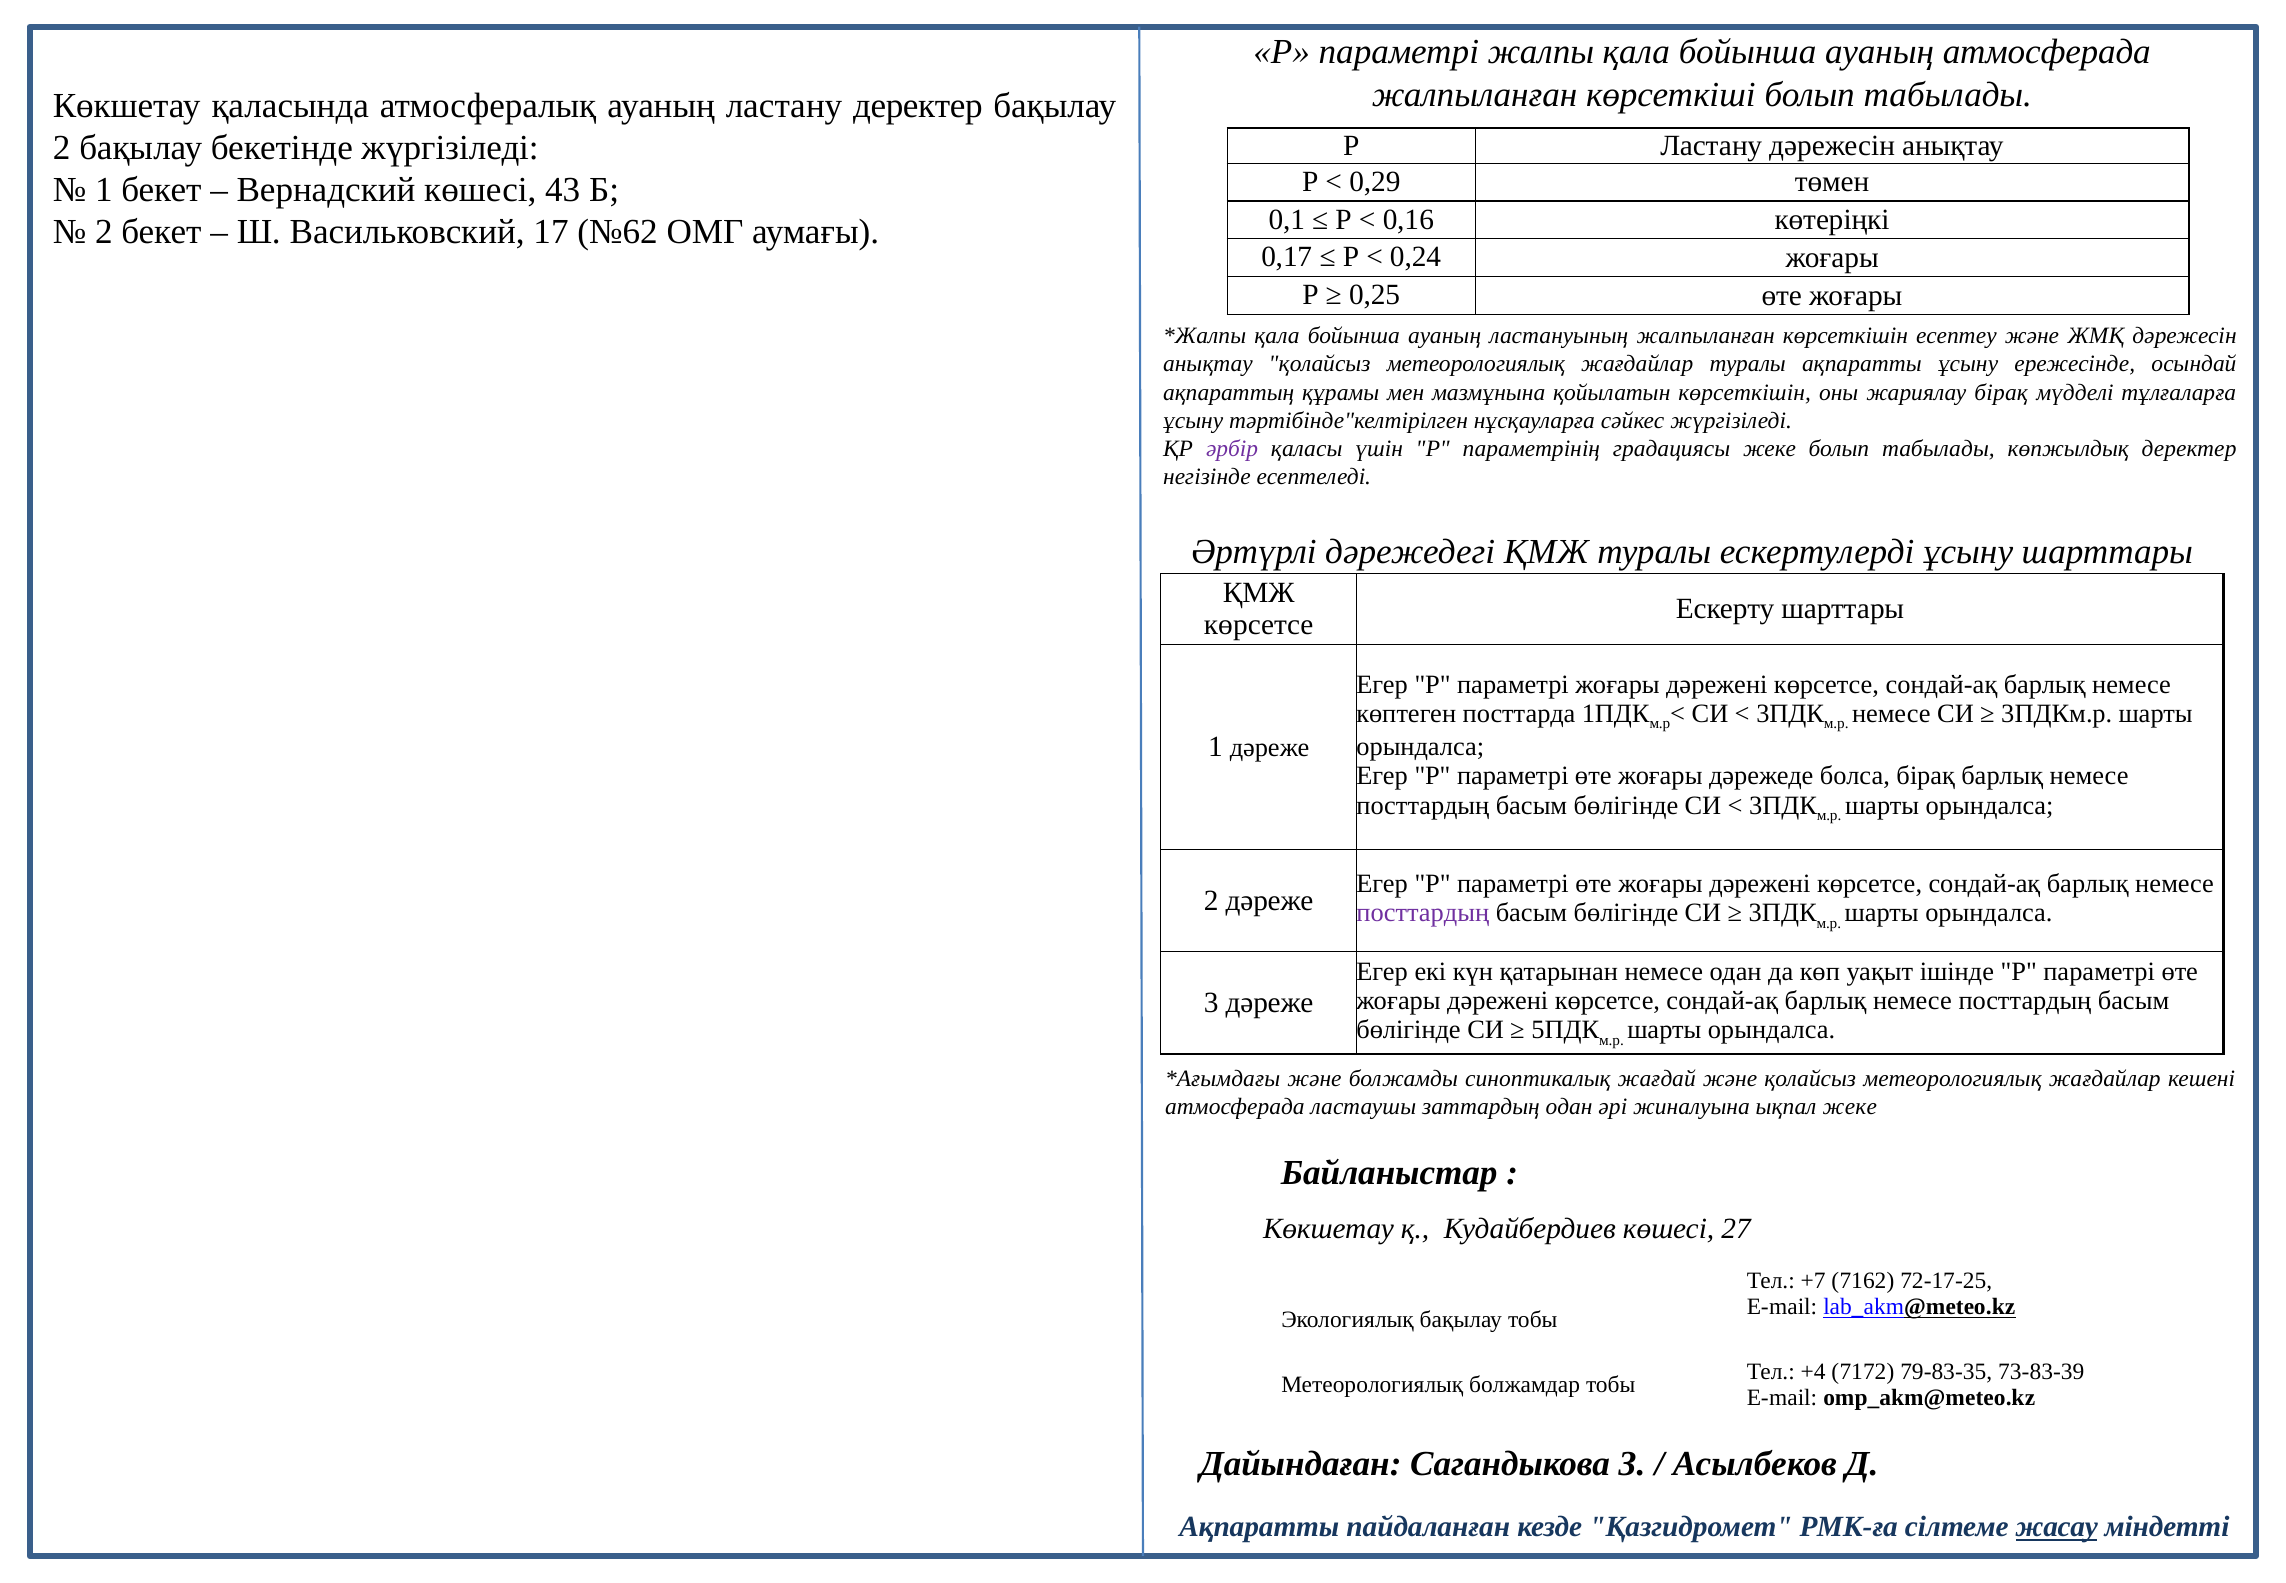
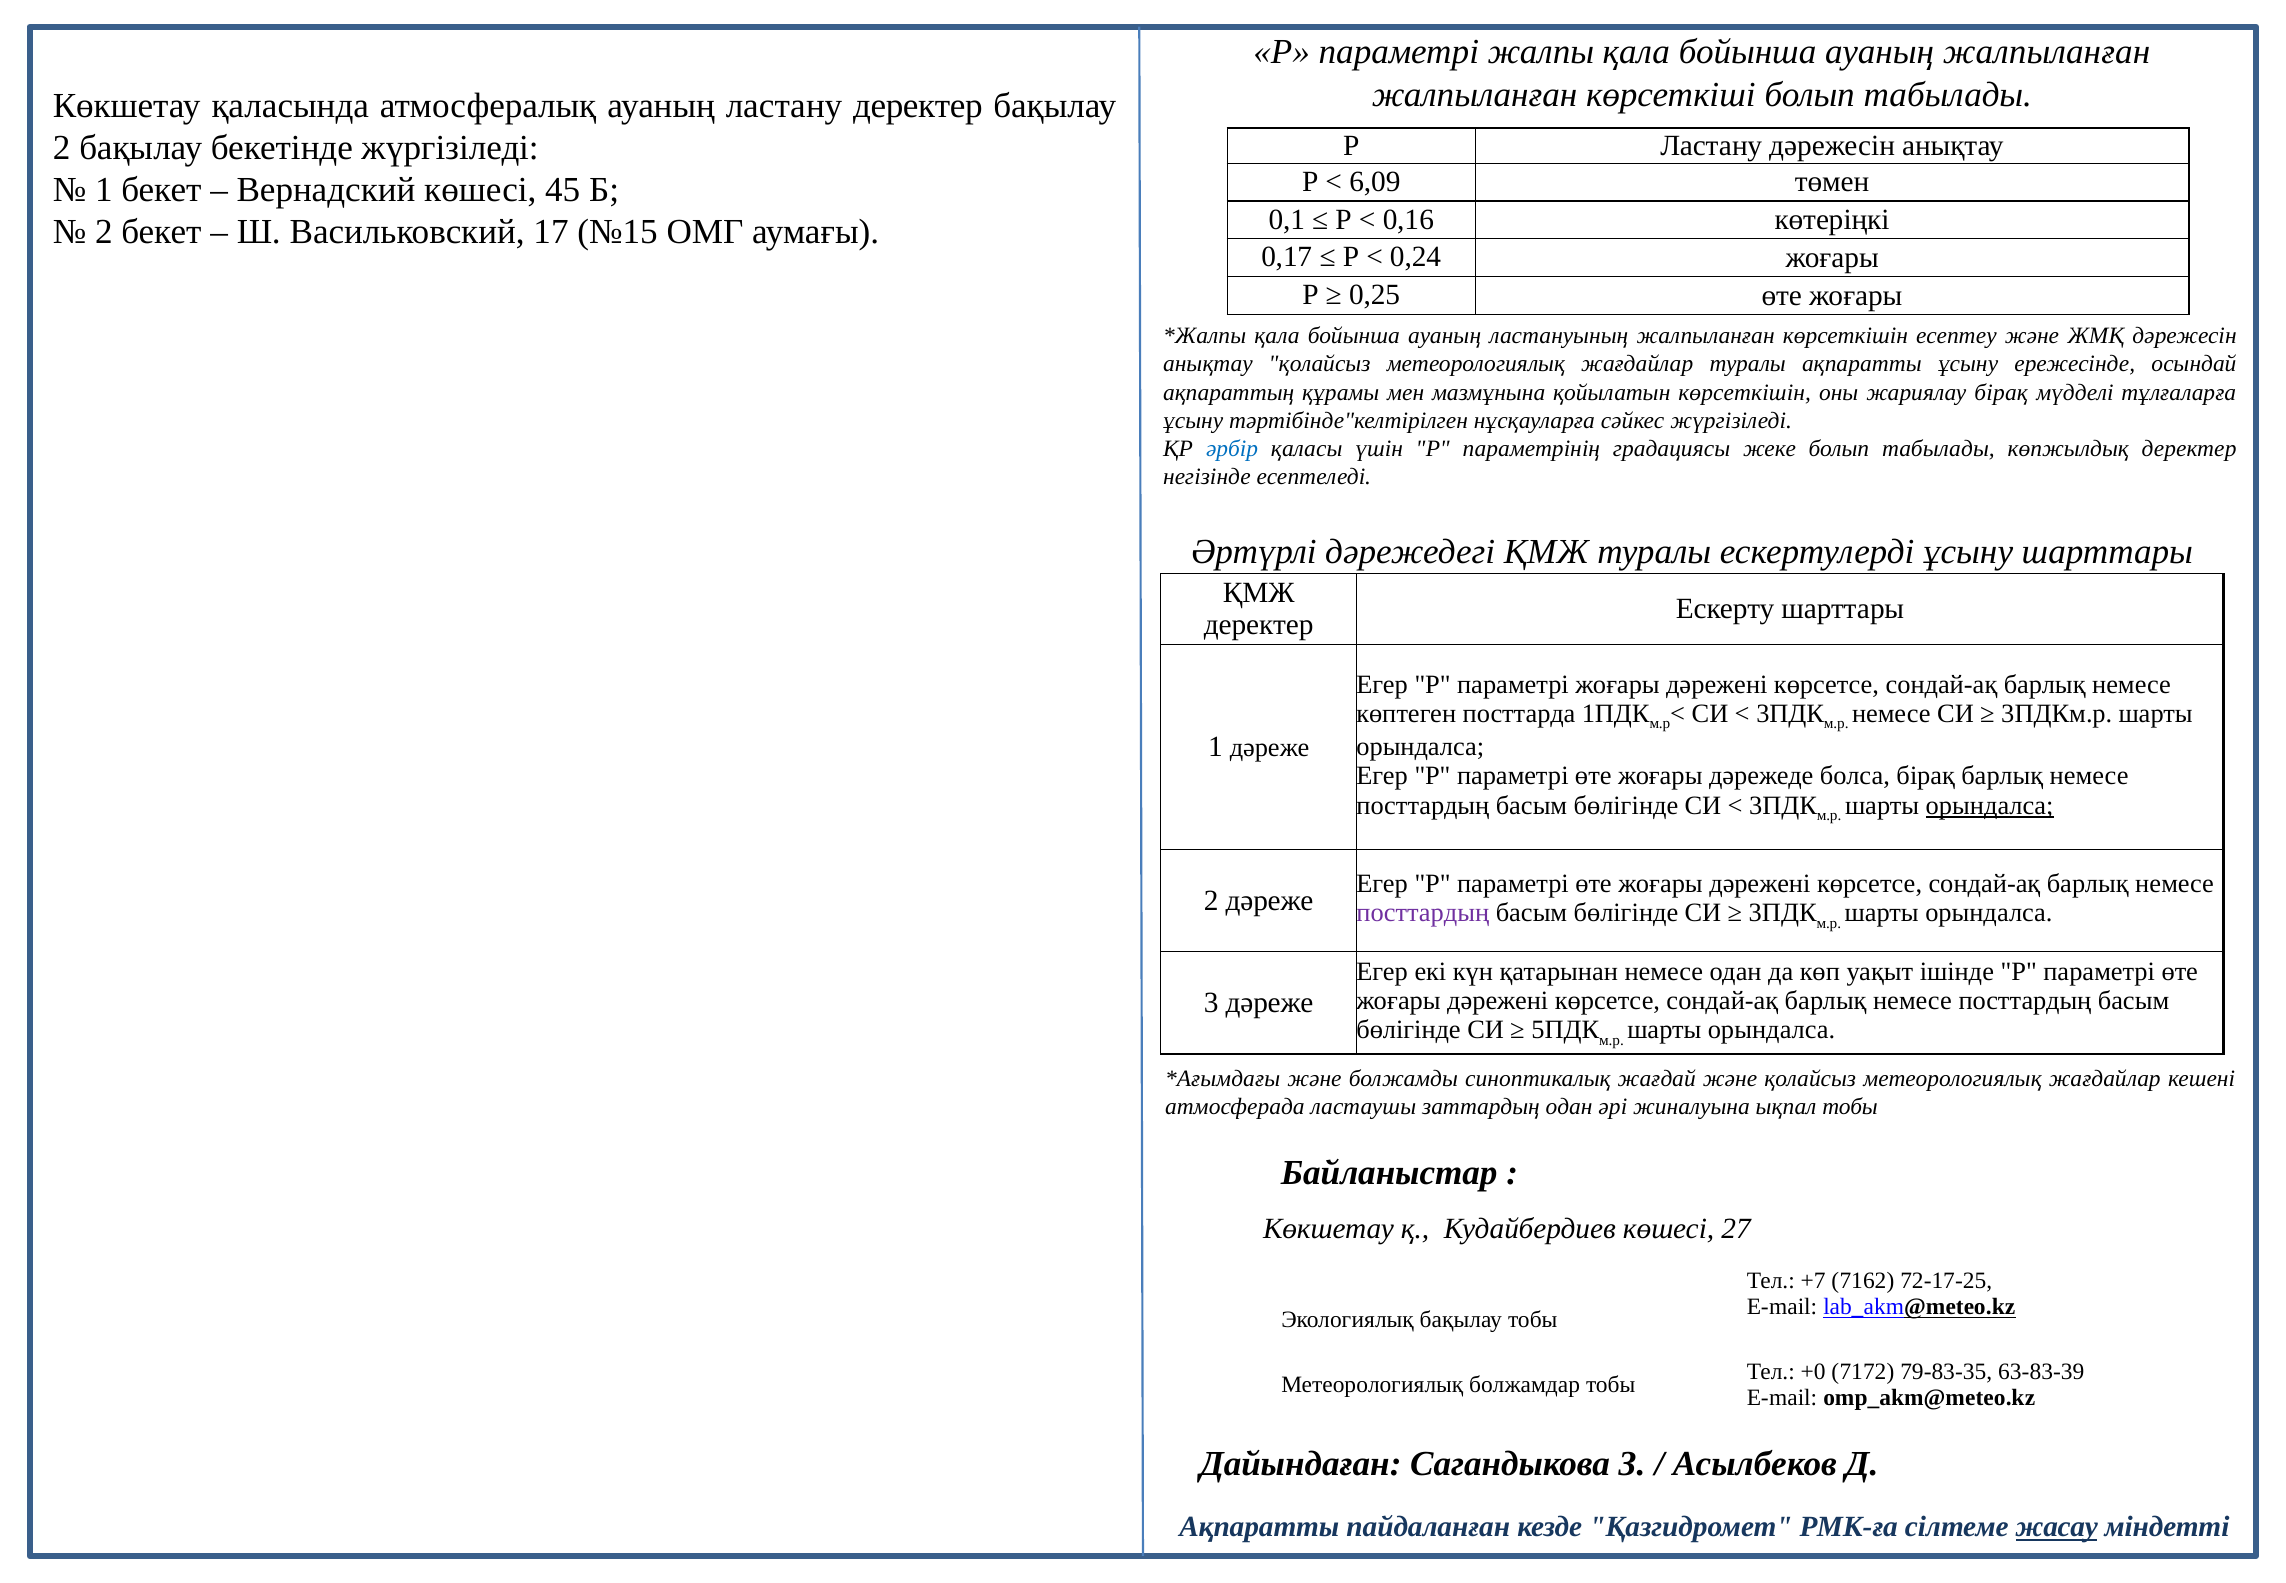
ауаның атмосферада: атмосферада -> жалпыланған
0,29: 0,29 -> 6,09
43: 43 -> 45
№62: №62 -> №15
әрбір colour: purple -> blue
көрсетсе at (1259, 625): көрсетсе -> деректер
орындалса at (1990, 805) underline: none -> present
ықпал жеке: жеке -> тобы
+4: +4 -> +0
73-83-39: 73-83-39 -> 63-83-39
